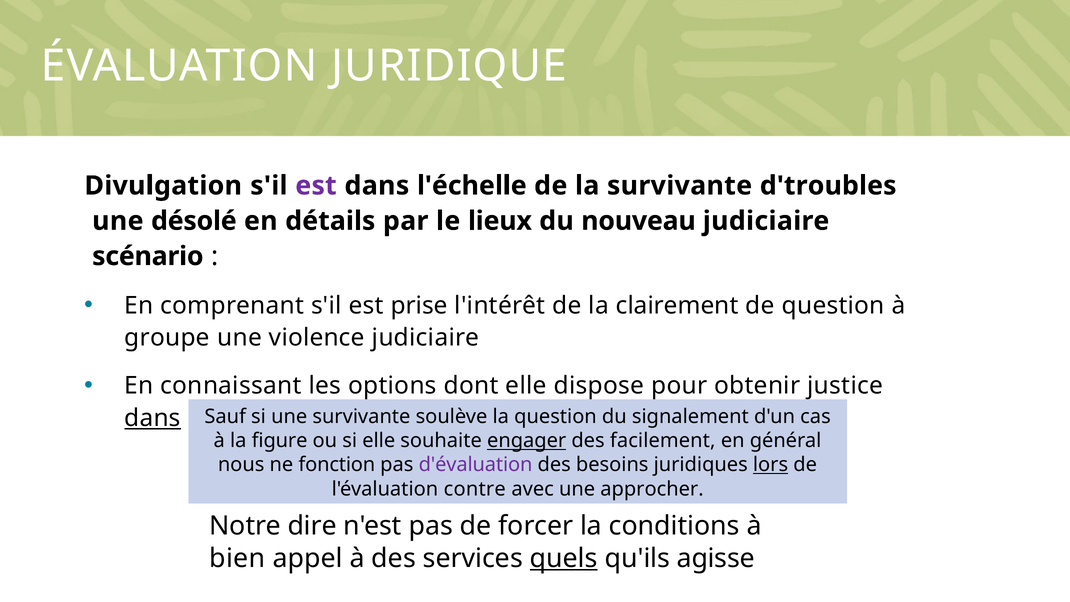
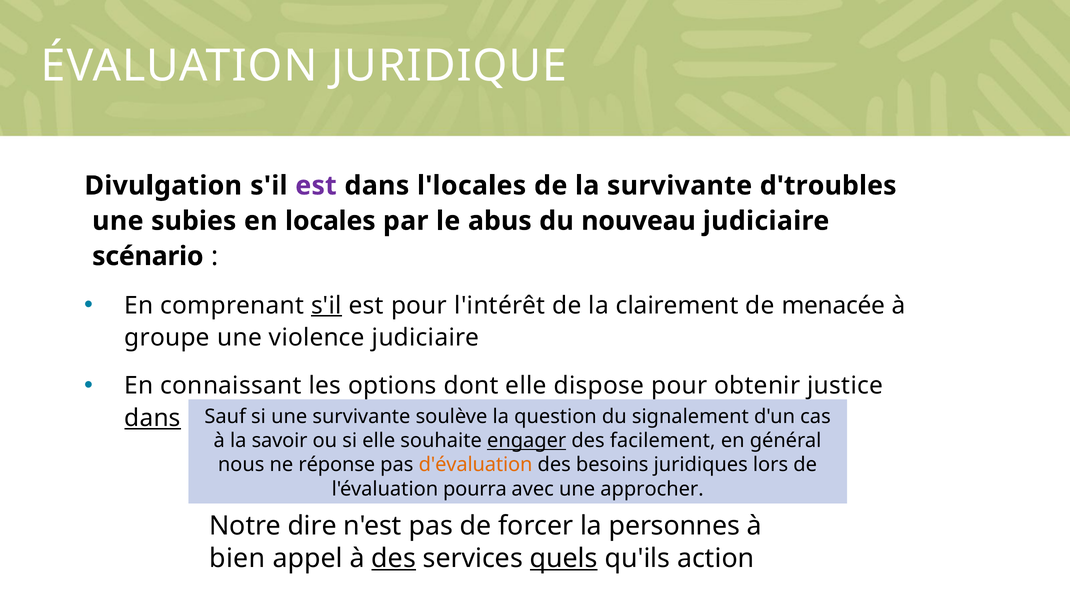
l'échelle: l'échelle -> l'locales
désolé: désolé -> subies
détails: détails -> locales
lieux: lieux -> abus
s'il at (326, 305) underline: none -> present
est prise: prise -> pour
de question: question -> menacée
figure: figure -> savoir
fonction: fonction -> réponse
d'évaluation colour: purple -> orange
lors underline: present -> none
contre: contre -> pourra
conditions: conditions -> personnes
des at (394, 558) underline: none -> present
agisse: agisse -> action
